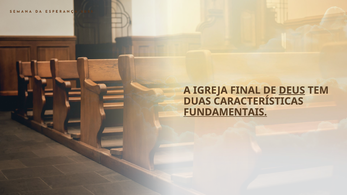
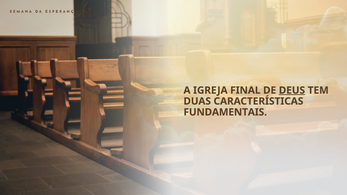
FUNDAMENTAIS underline: present -> none
